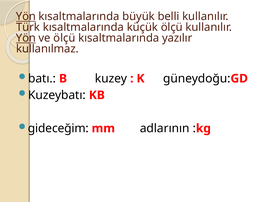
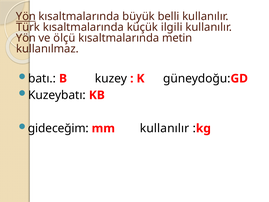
küçük ölçü: ölçü -> ilgili
Yön at (26, 38) underline: present -> none
yazılır: yazılır -> metin
mm adlarının: adlarının -> kullanılır
